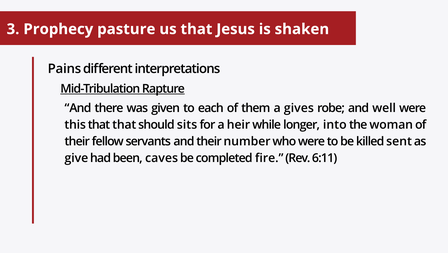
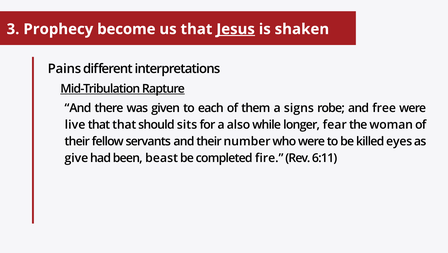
pasture: pasture -> become
Jesus underline: none -> present
gives: gives -> signs
well: well -> free
this: this -> live
heir: heir -> also
into: into -> fear
sent: sent -> eyes
caves: caves -> beast
